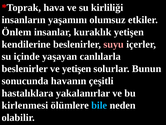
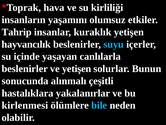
Önlem: Önlem -> Tahrip
kendilerine: kendilerine -> hayvancılık
suyu colour: pink -> light blue
havanın: havanın -> alınmalı
